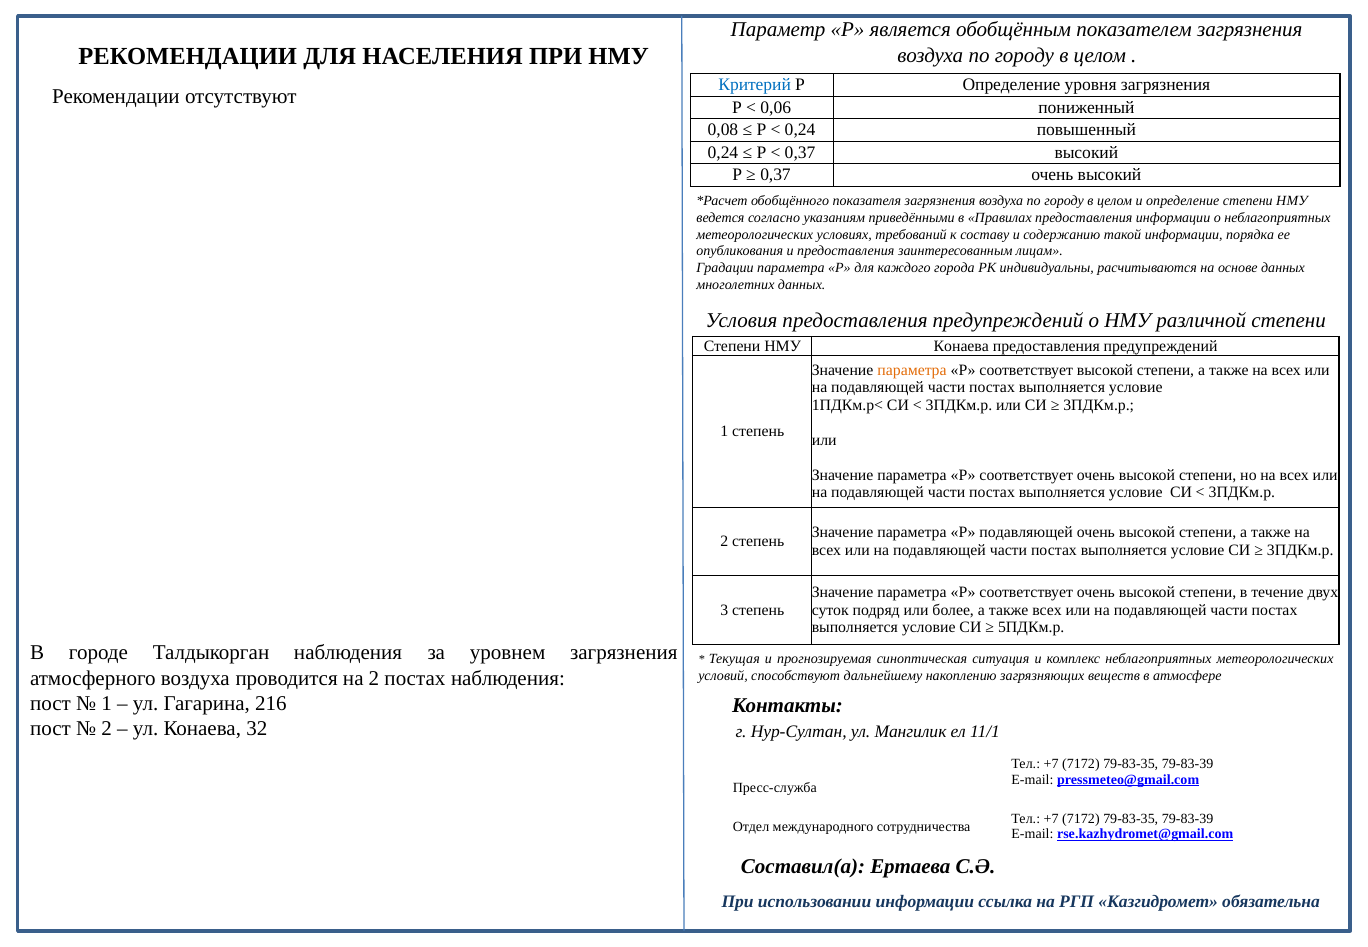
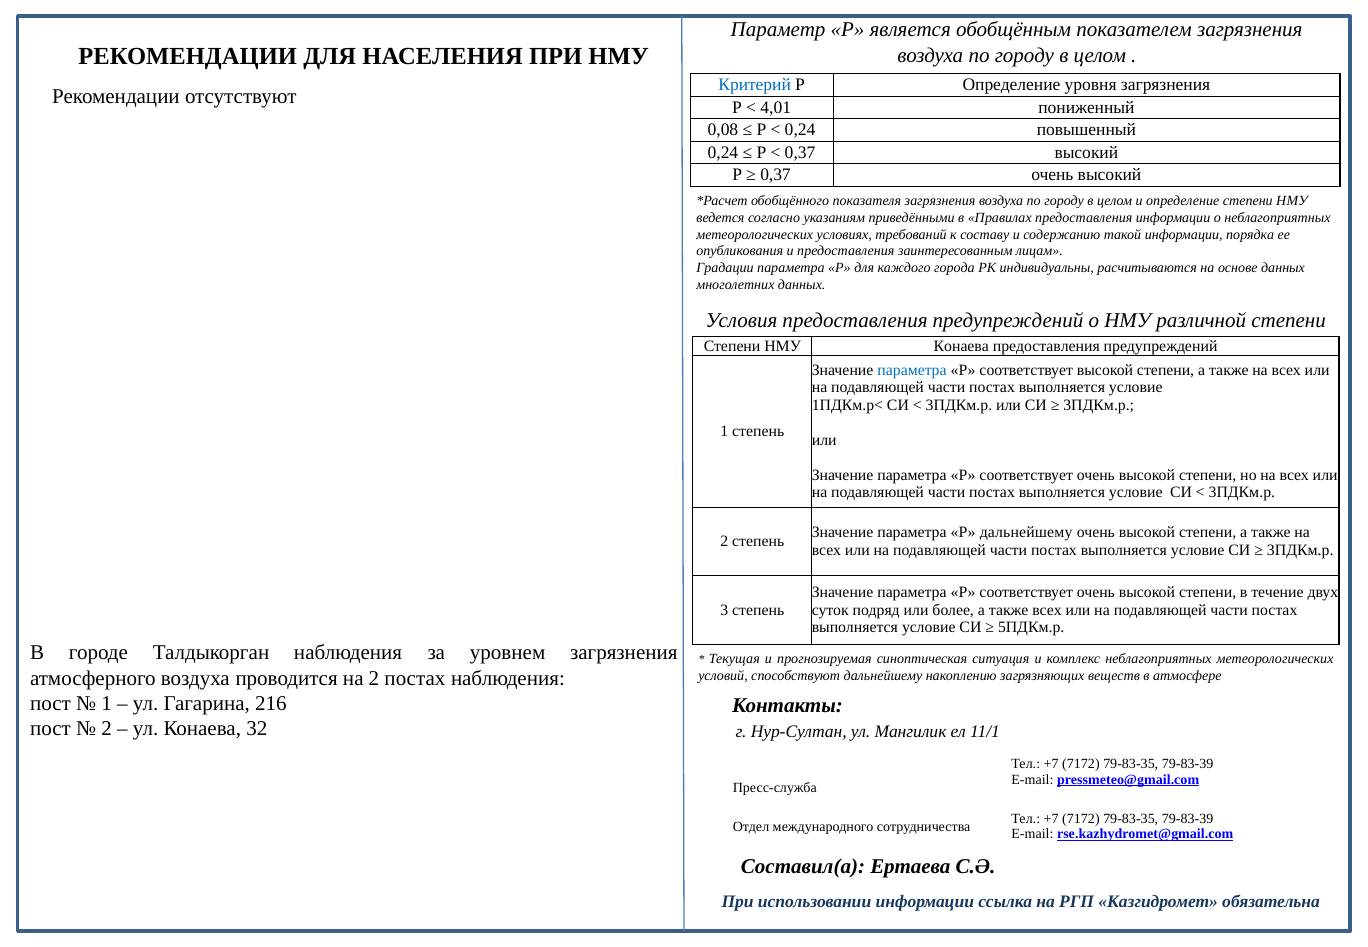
0,06: 0,06 -> 4,01
параметра at (912, 370) colour: orange -> blue
Р подавляющей: подавляющей -> дальнейшему
